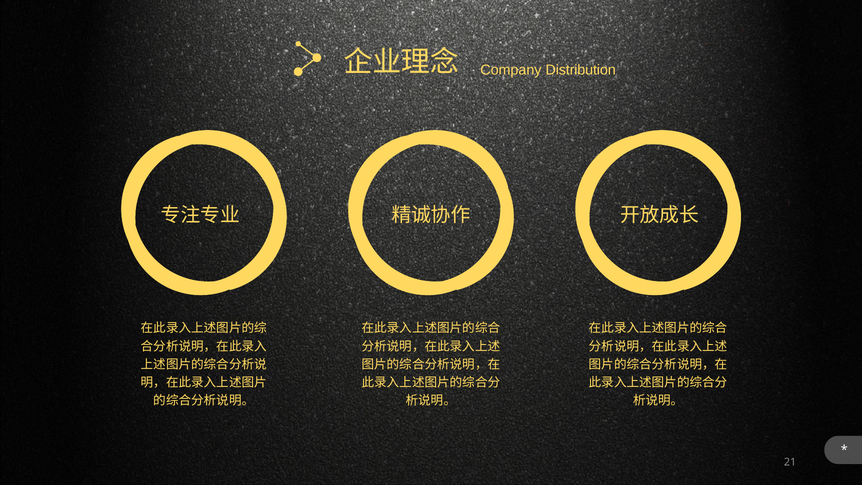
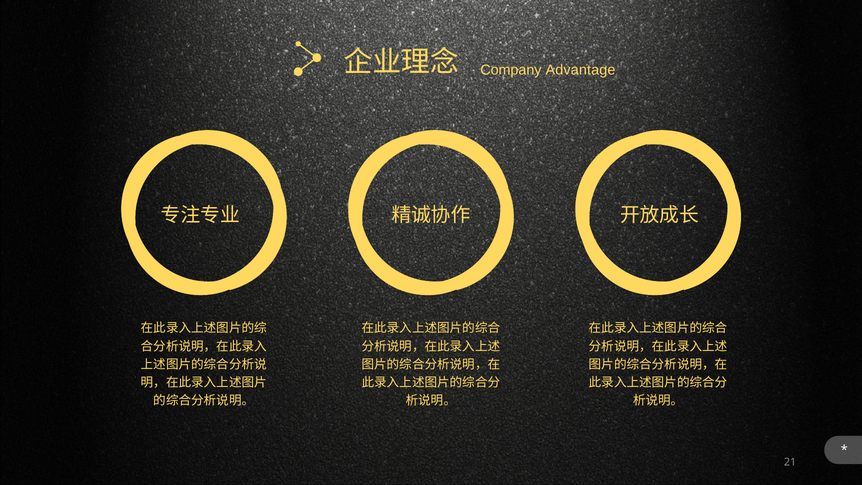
Distribution: Distribution -> Advantage
